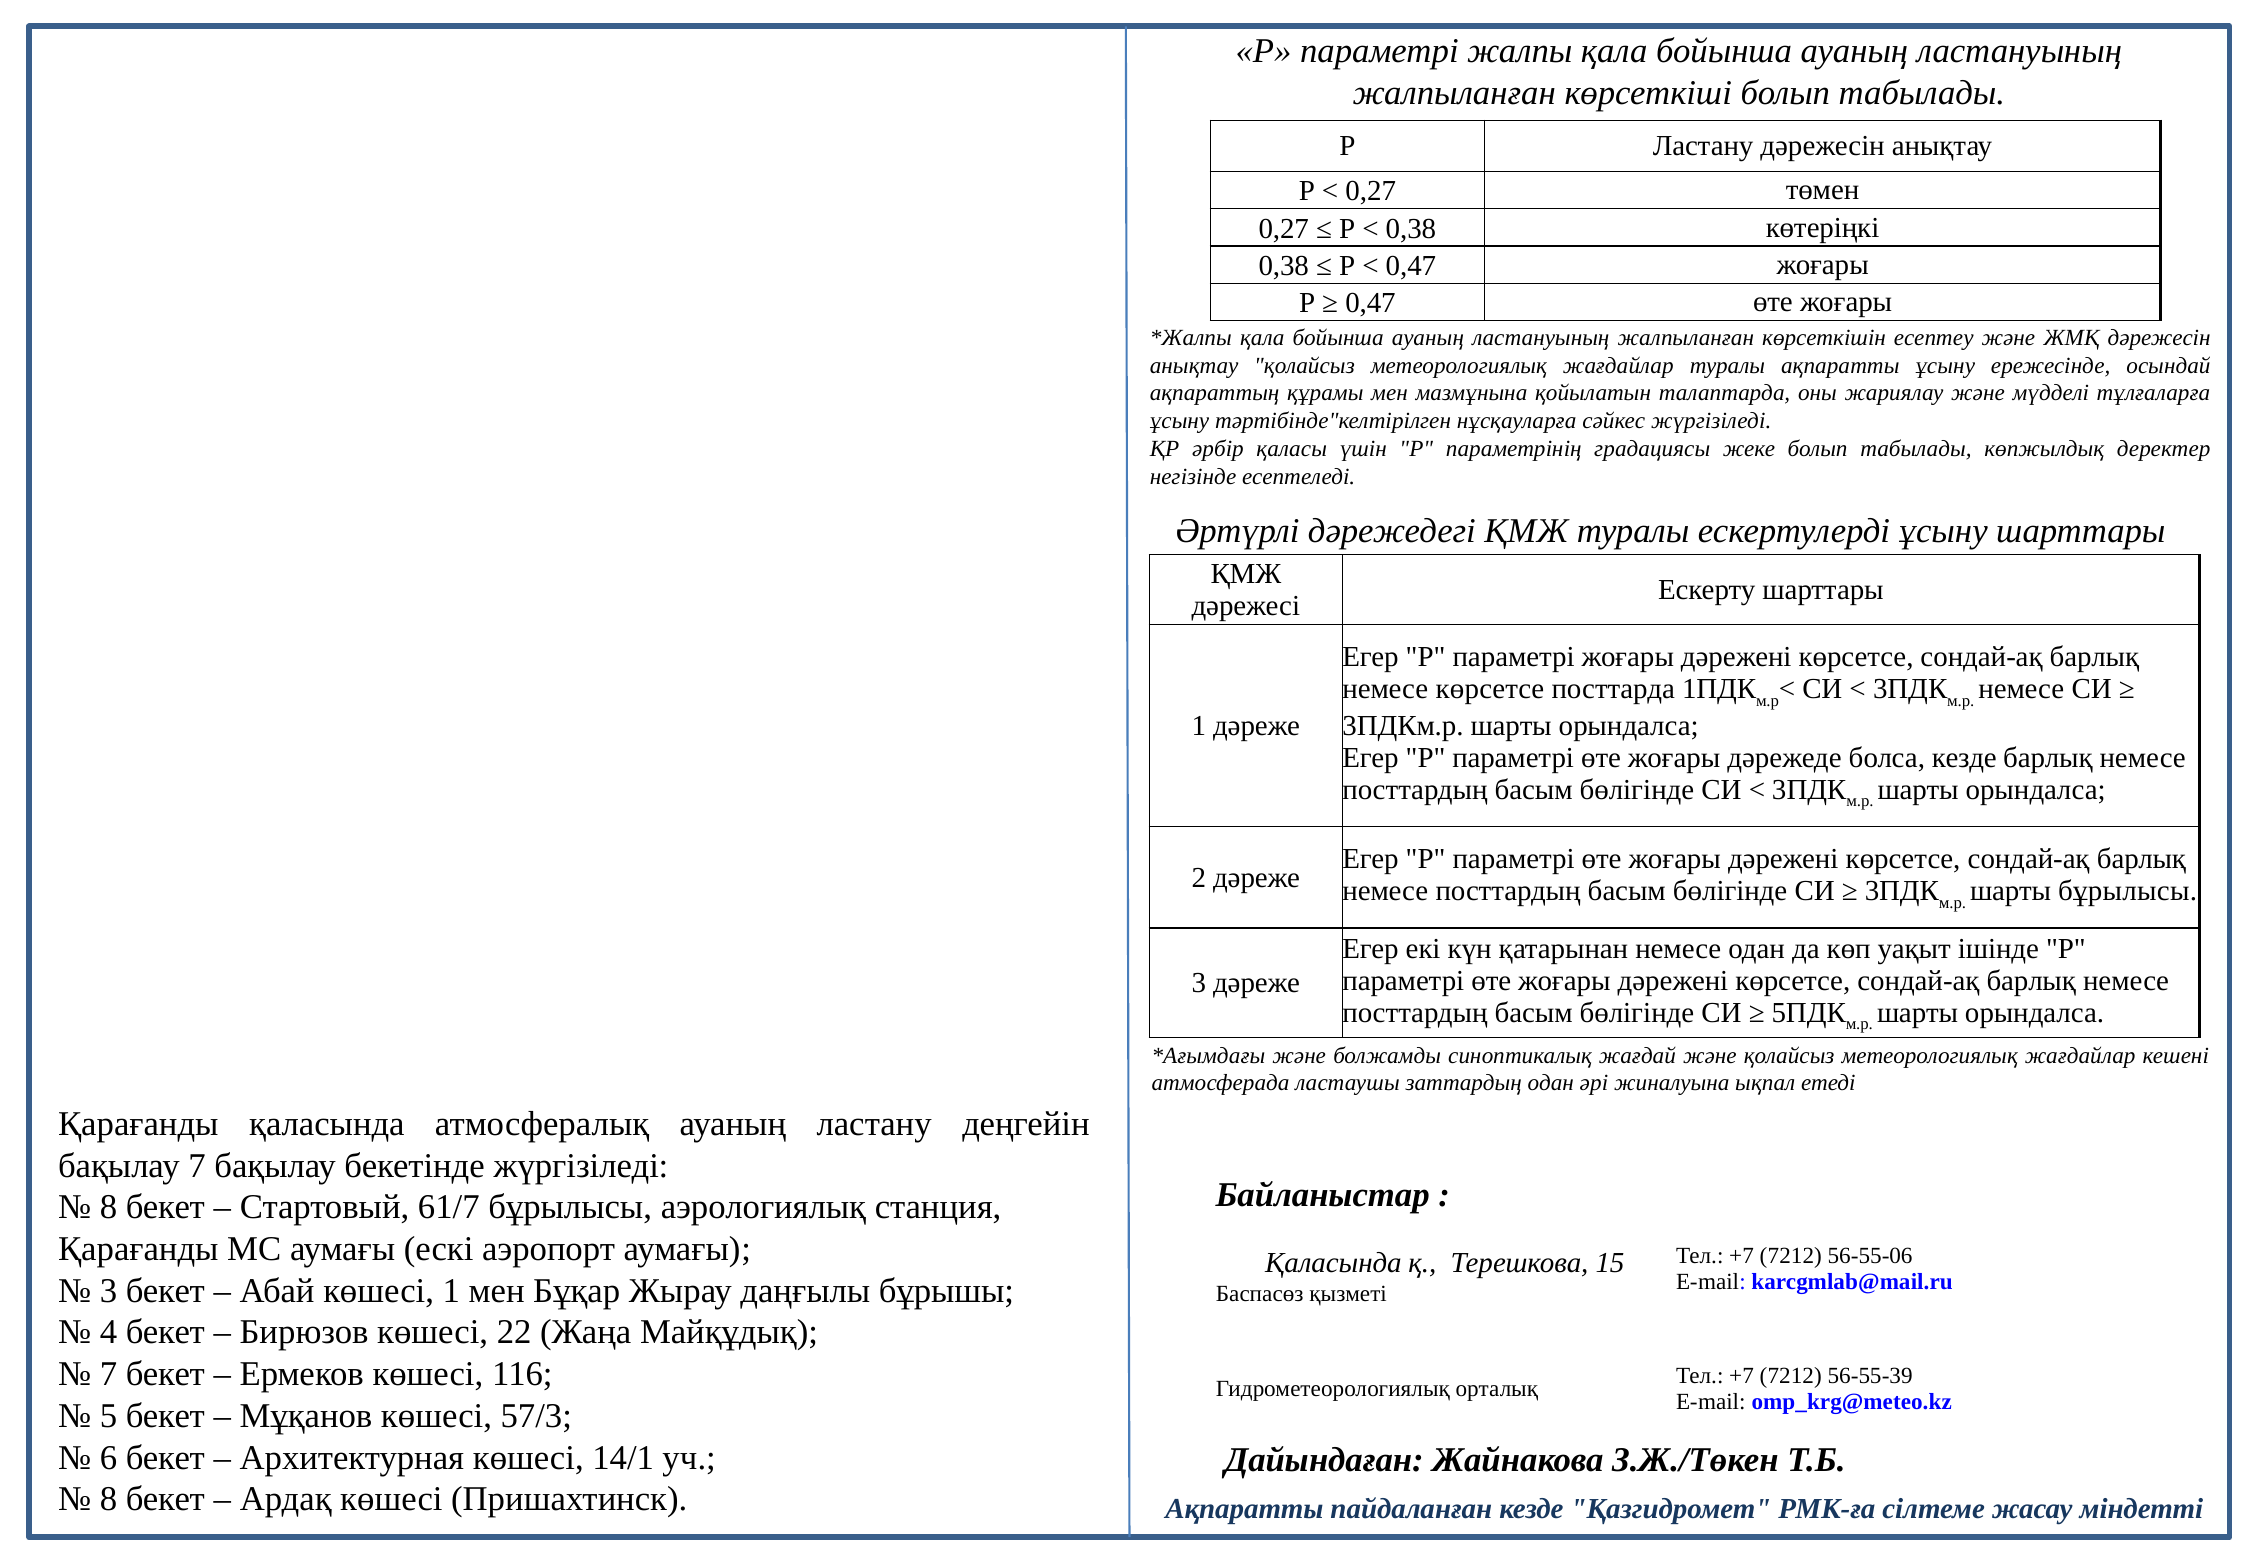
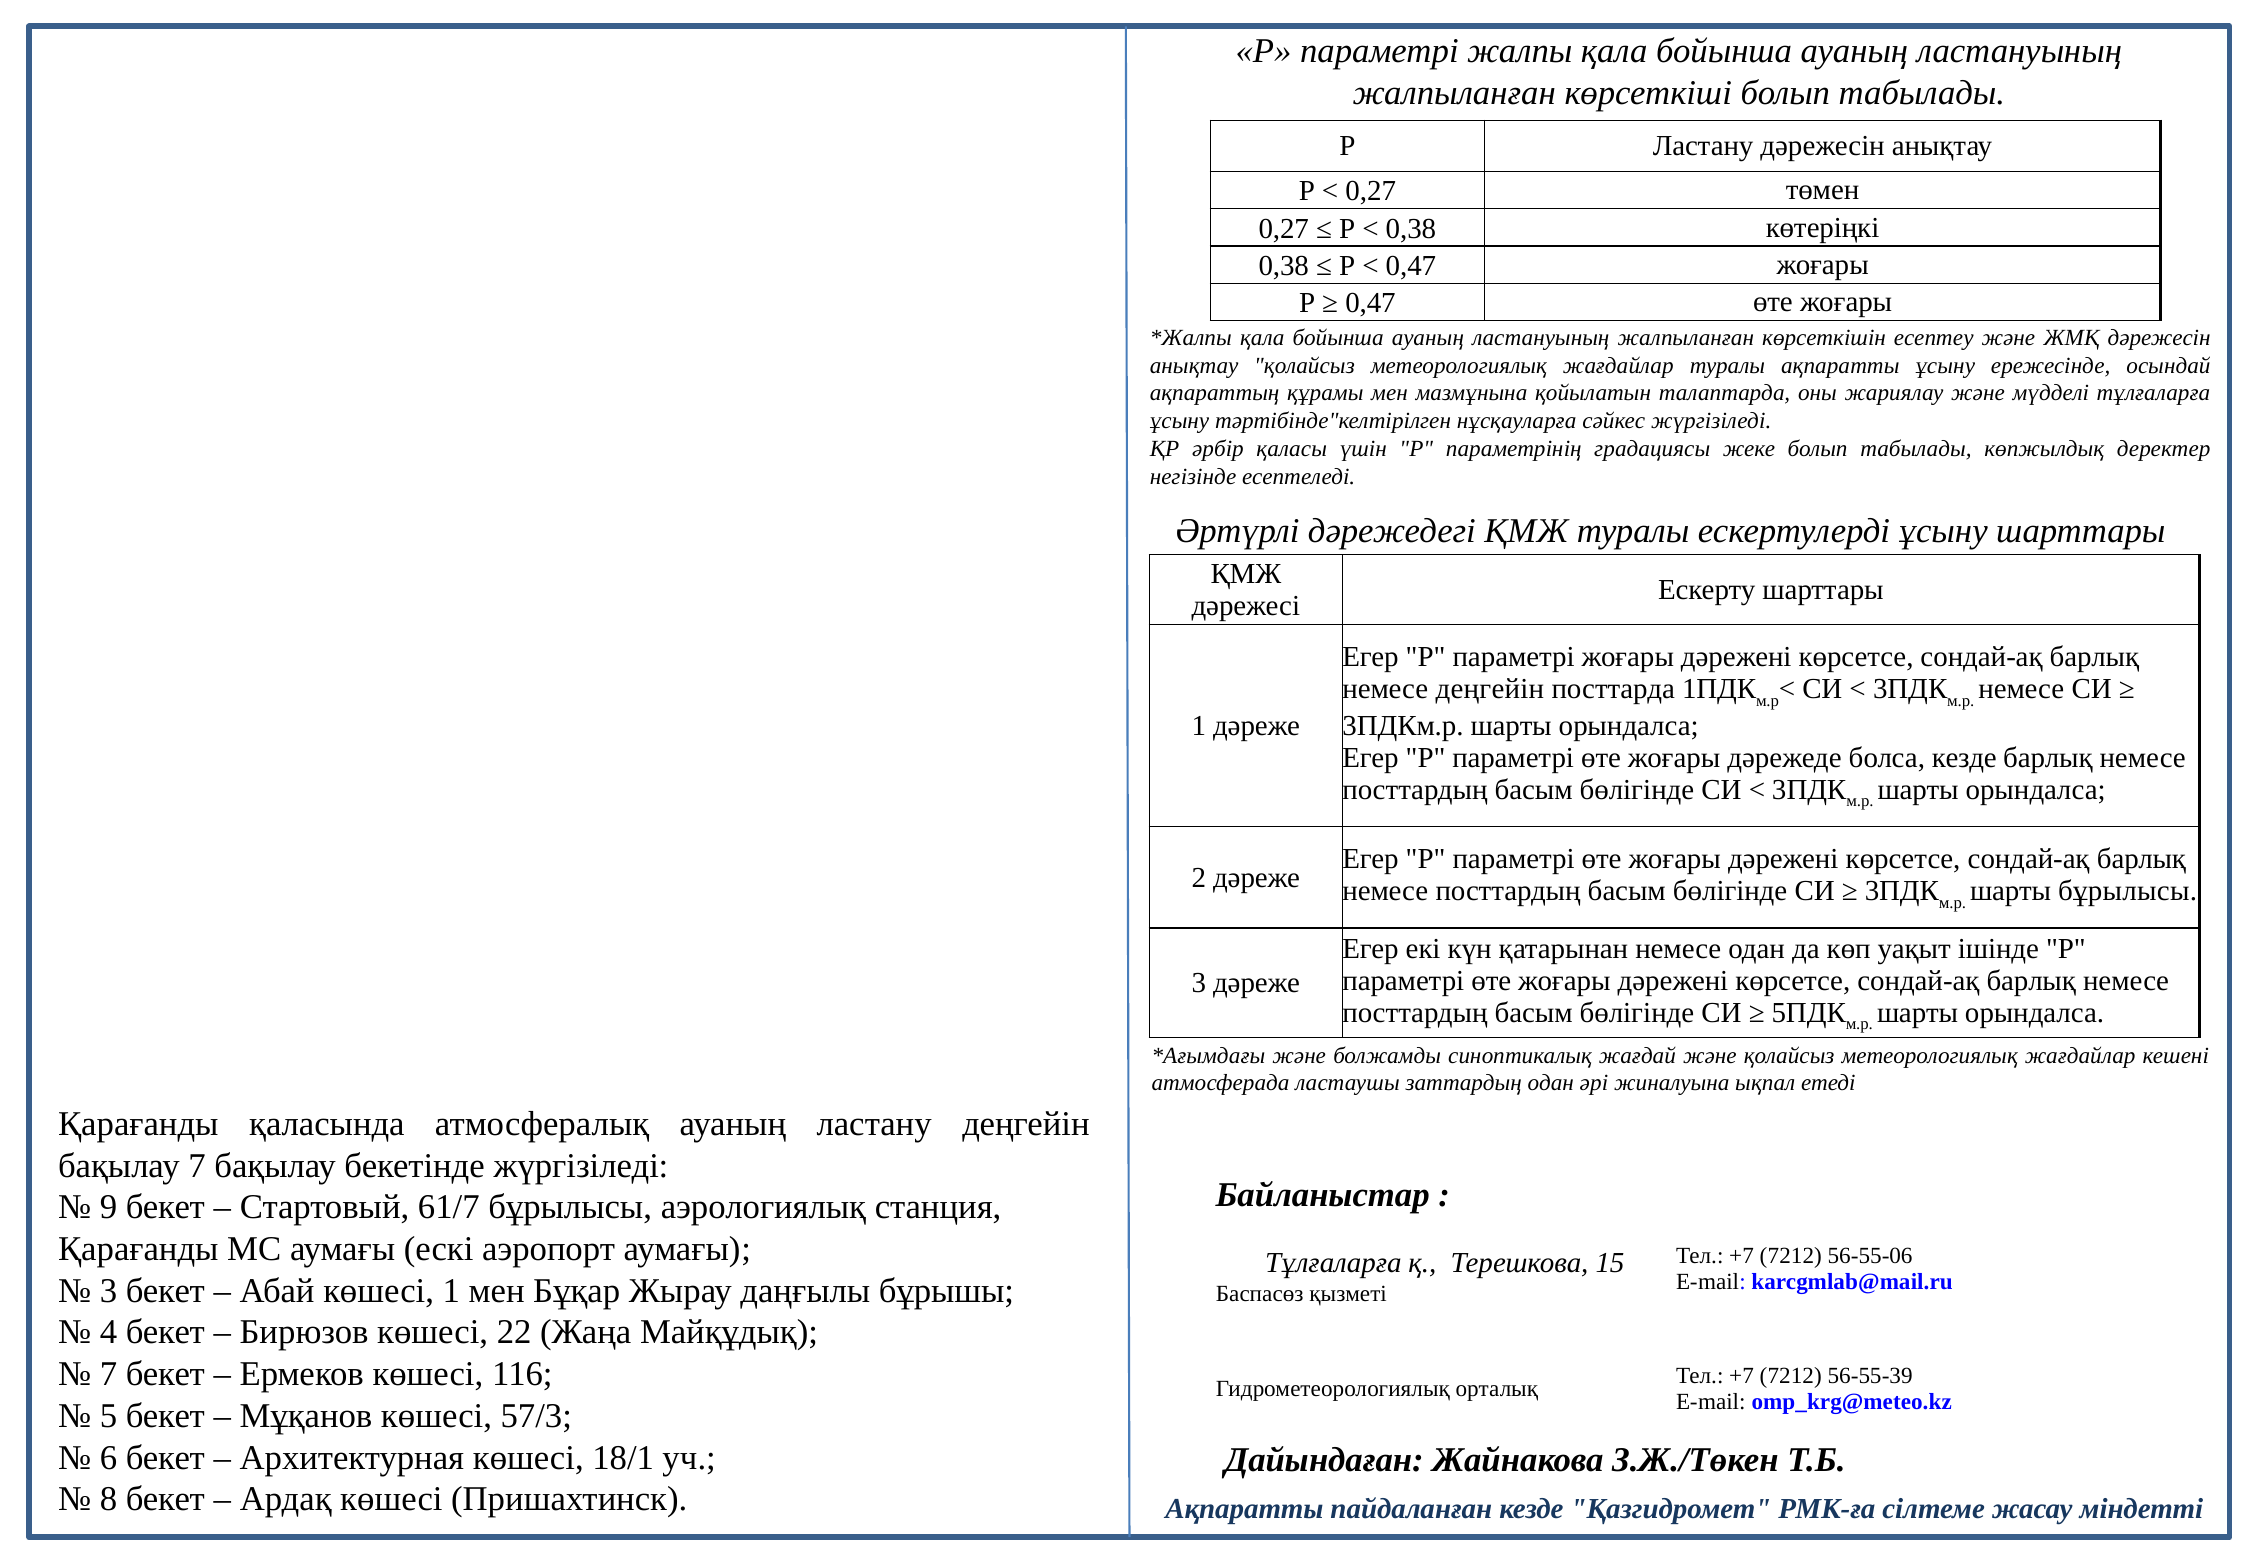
немесе көрсетсе: көрсетсе -> деңгейін
8 at (109, 1207): 8 -> 9
Қаласында at (1333, 1263): Қаласында -> Тұлғаларға
14/1: 14/1 -> 18/1
